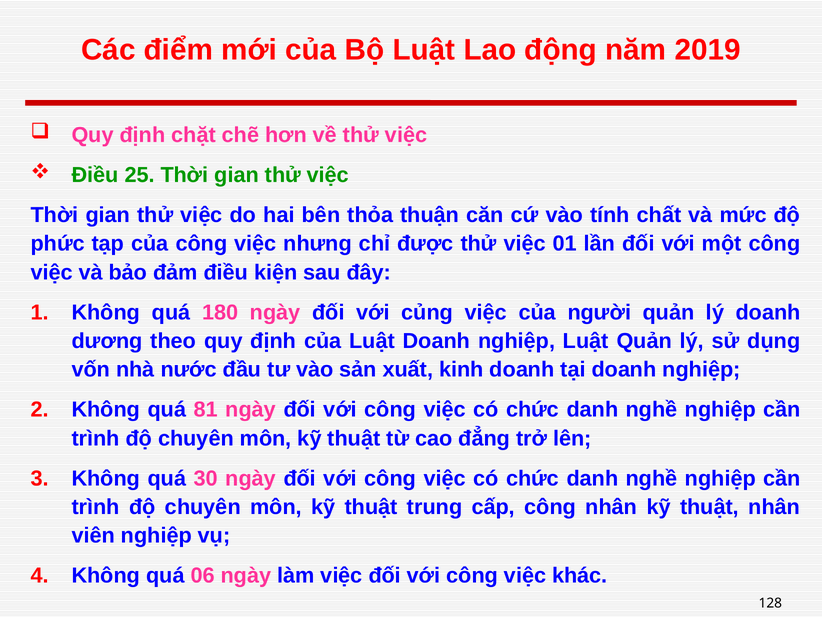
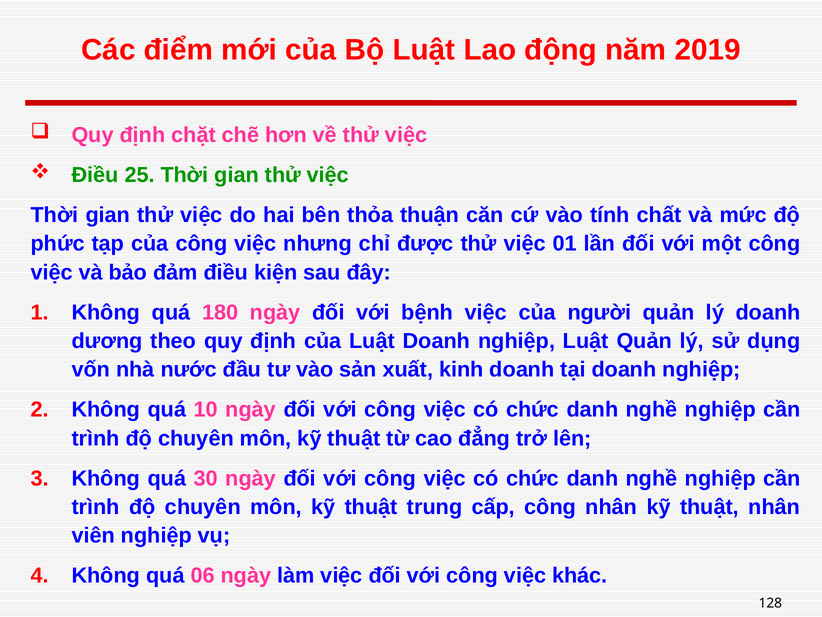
củng: củng -> bệnh
81: 81 -> 10
